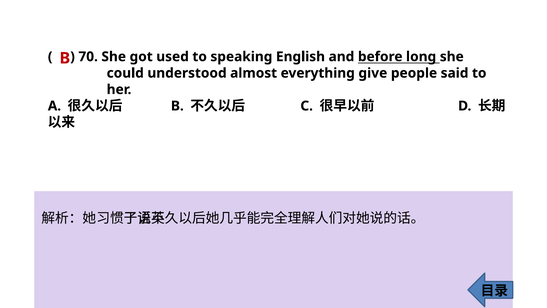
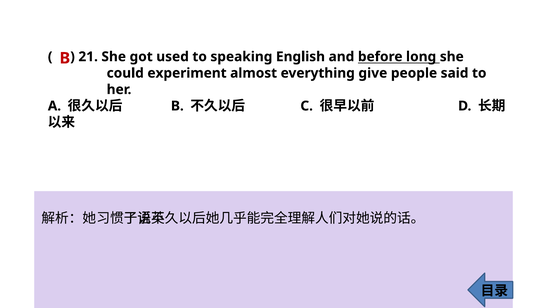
70: 70 -> 21
understood: understood -> experiment
